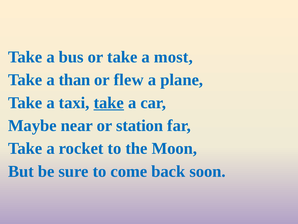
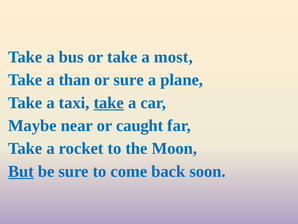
or flew: flew -> sure
station: station -> caught
But underline: none -> present
